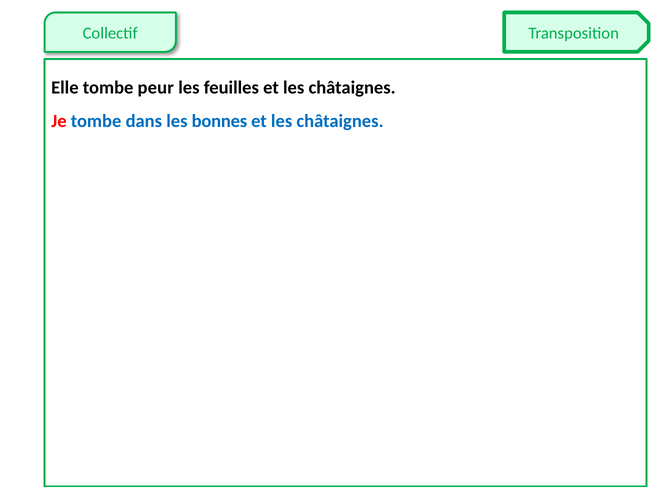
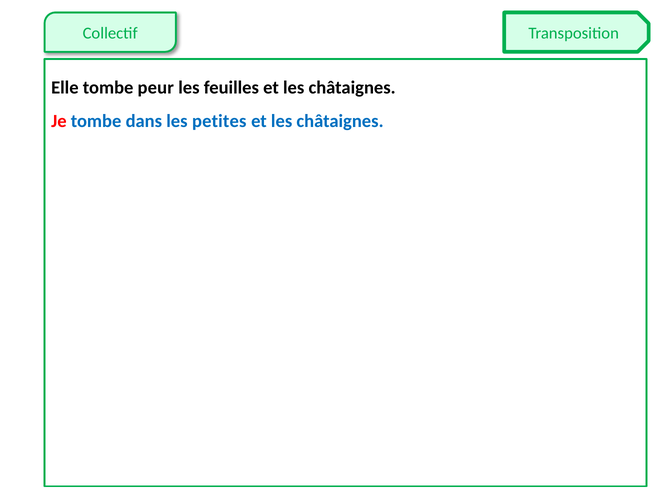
bonnes: bonnes -> petites
